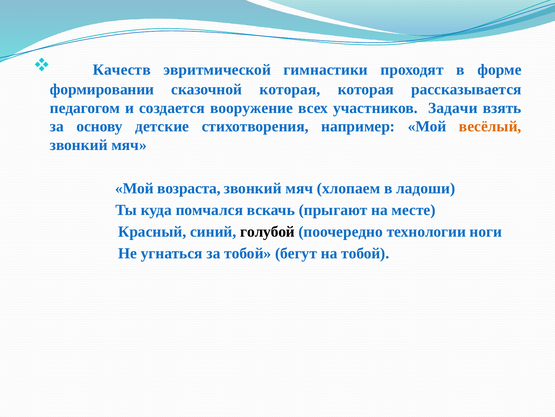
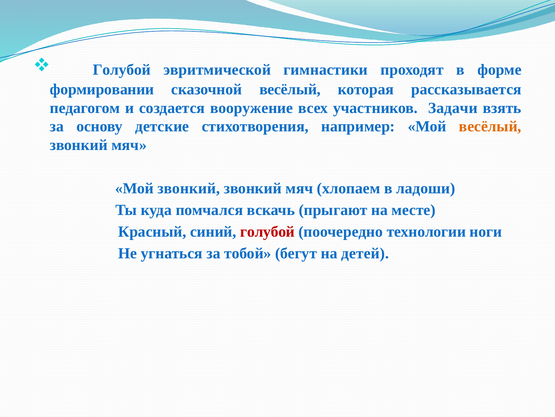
Качеств at (122, 70): Качеств -> Голубой
сказочной которая: которая -> весёлый
Мой возраста: возраста -> звонкий
голубой at (268, 231) colour: black -> red
на тобой: тобой -> детей
